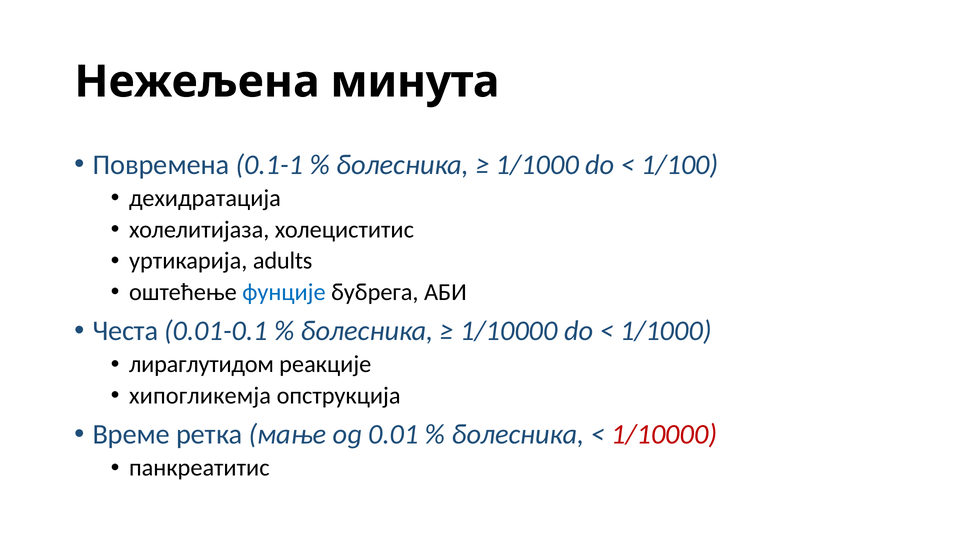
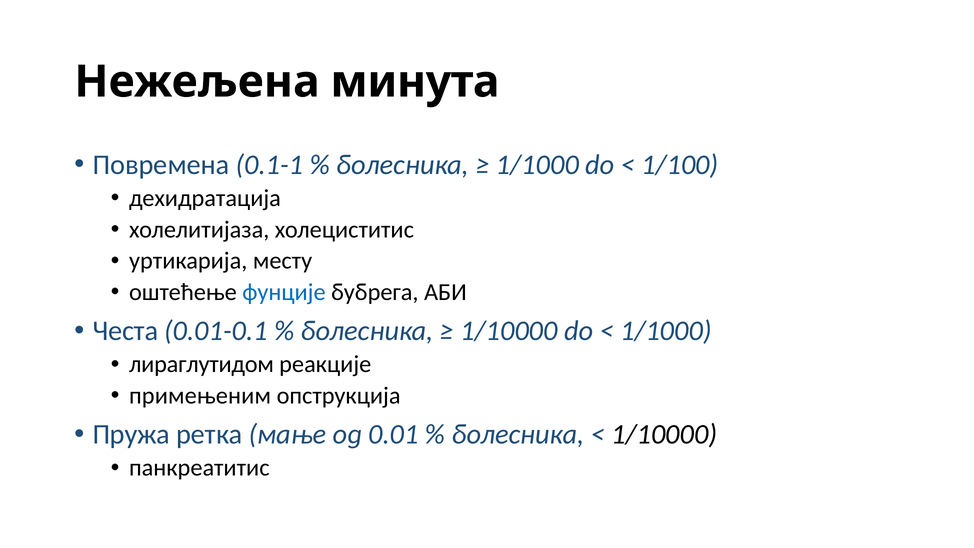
adults: adults -> месту
хипогликемја: хипогликемја -> примењеним
Време: Време -> Пружа
1/10000 at (664, 434) colour: red -> black
